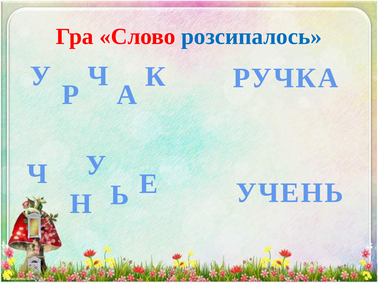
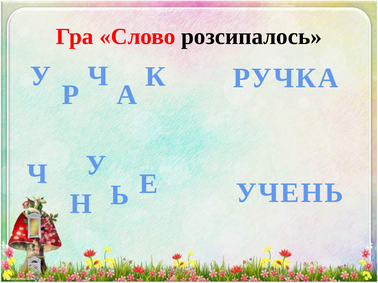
розсипалось colour: blue -> black
